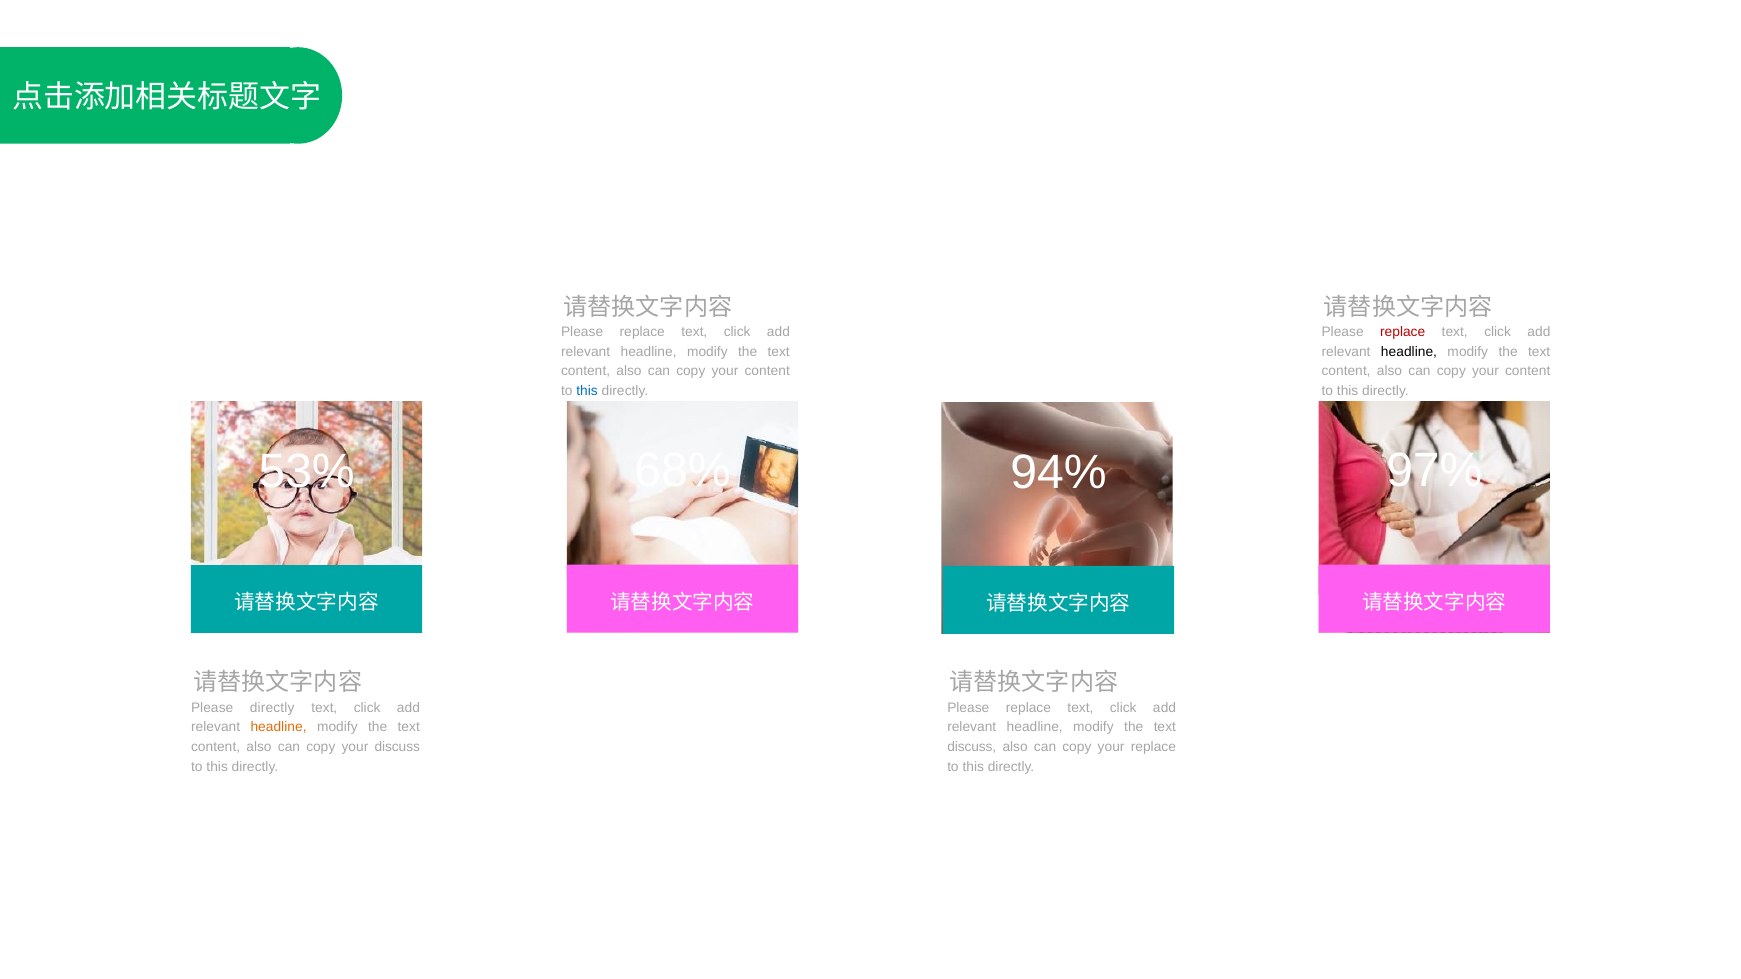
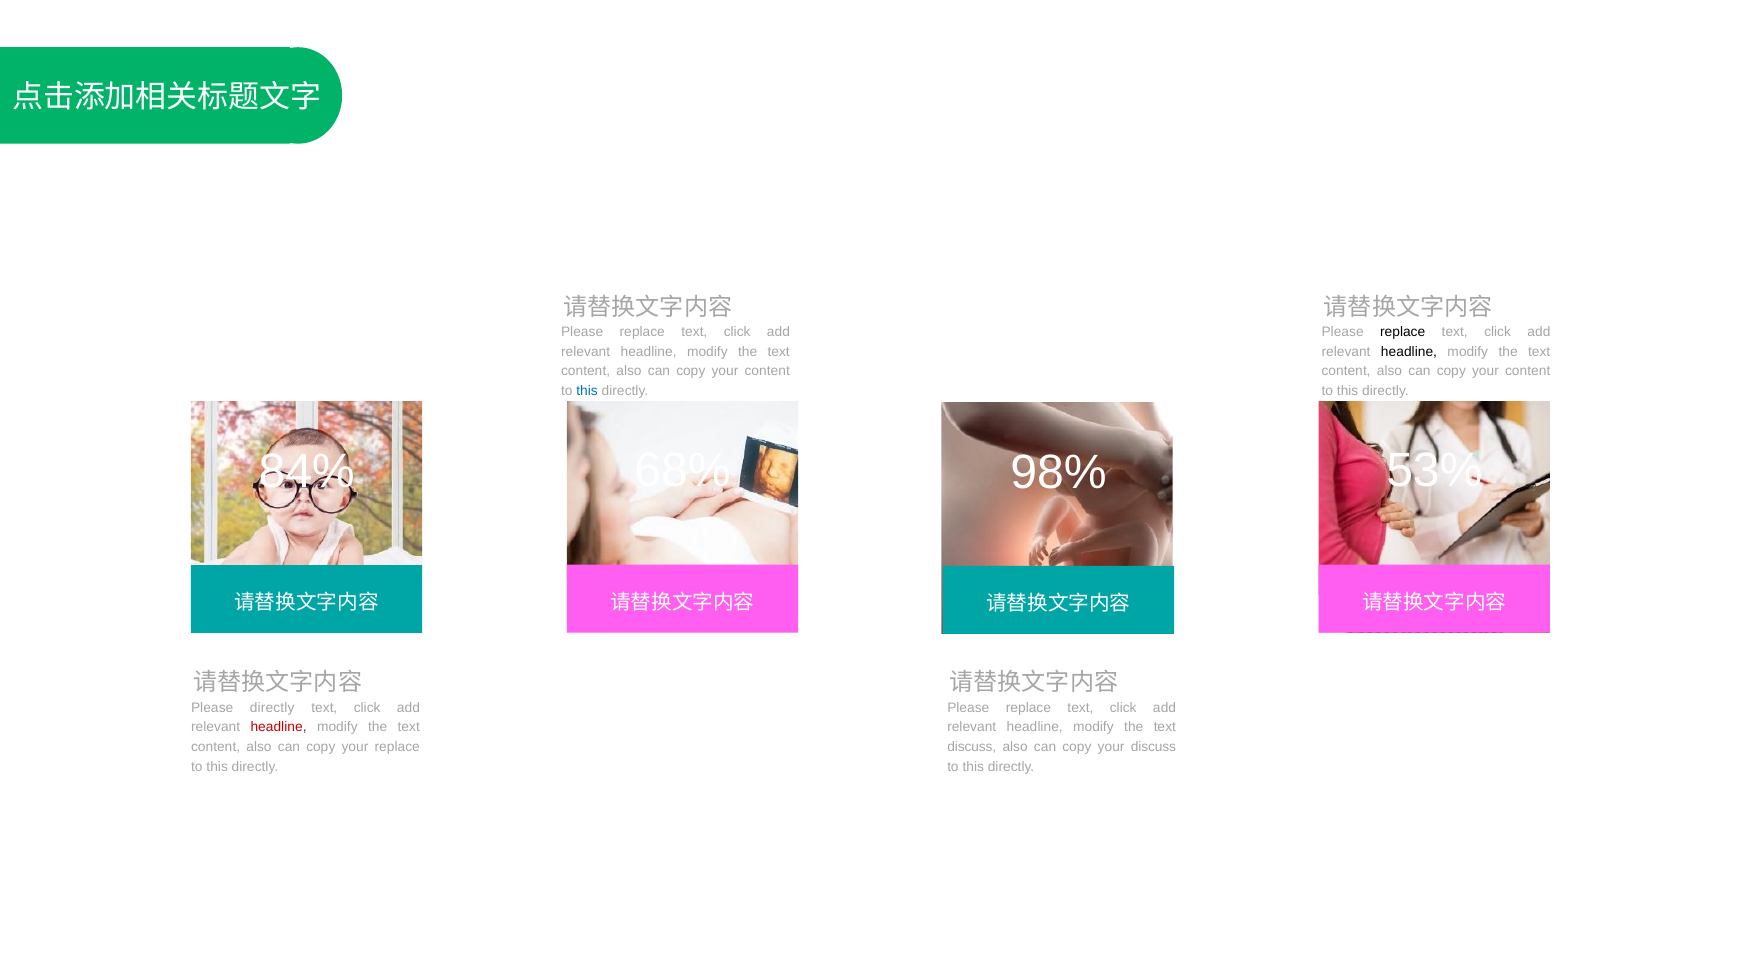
replace at (1403, 332) colour: red -> black
97%: 97% -> 53%
53%: 53% -> 84%
94%: 94% -> 98%
headline at (279, 727) colour: orange -> red
your discuss: discuss -> replace
your replace: replace -> discuss
